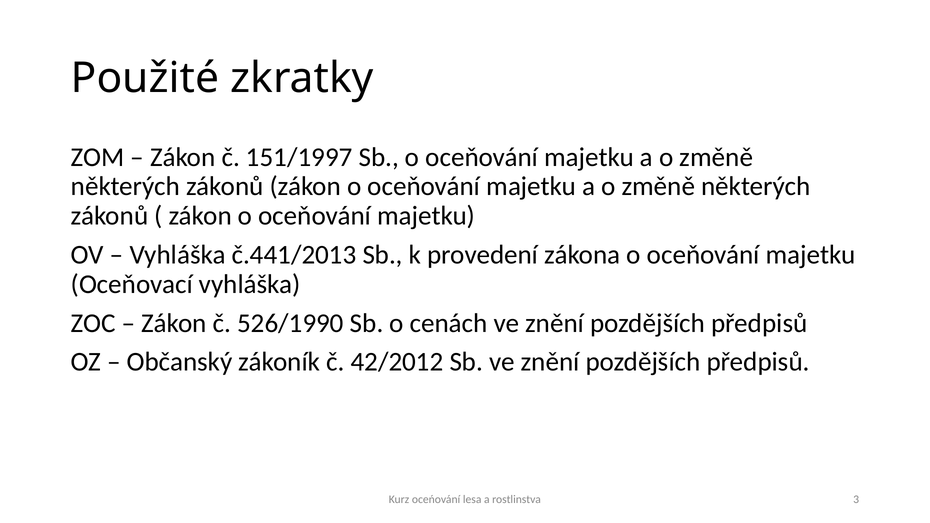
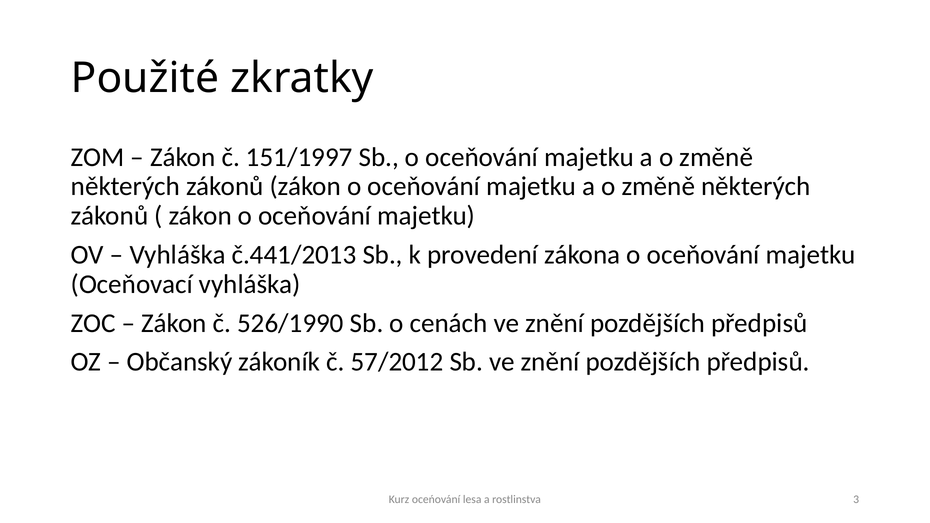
42/2012: 42/2012 -> 57/2012
